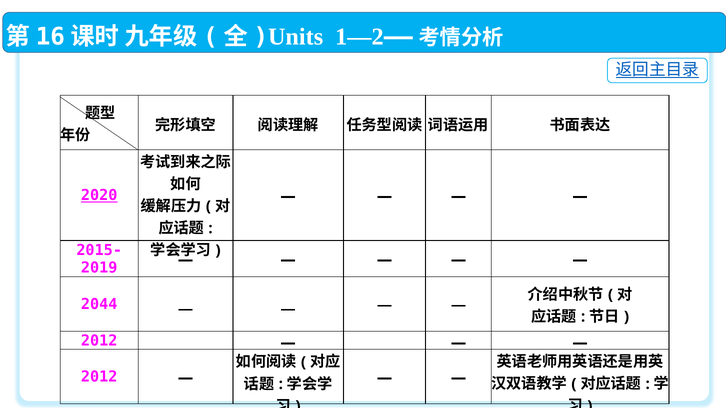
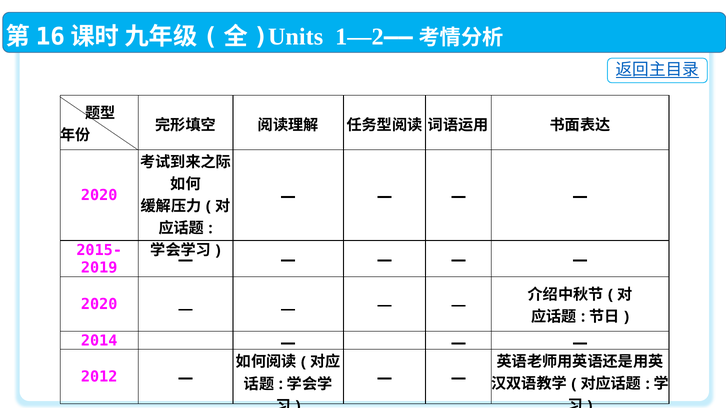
2020 at (99, 196) underline: present -> none
2044 at (99, 305): 2044 -> 2020
2012 at (99, 341): 2012 -> 2014
